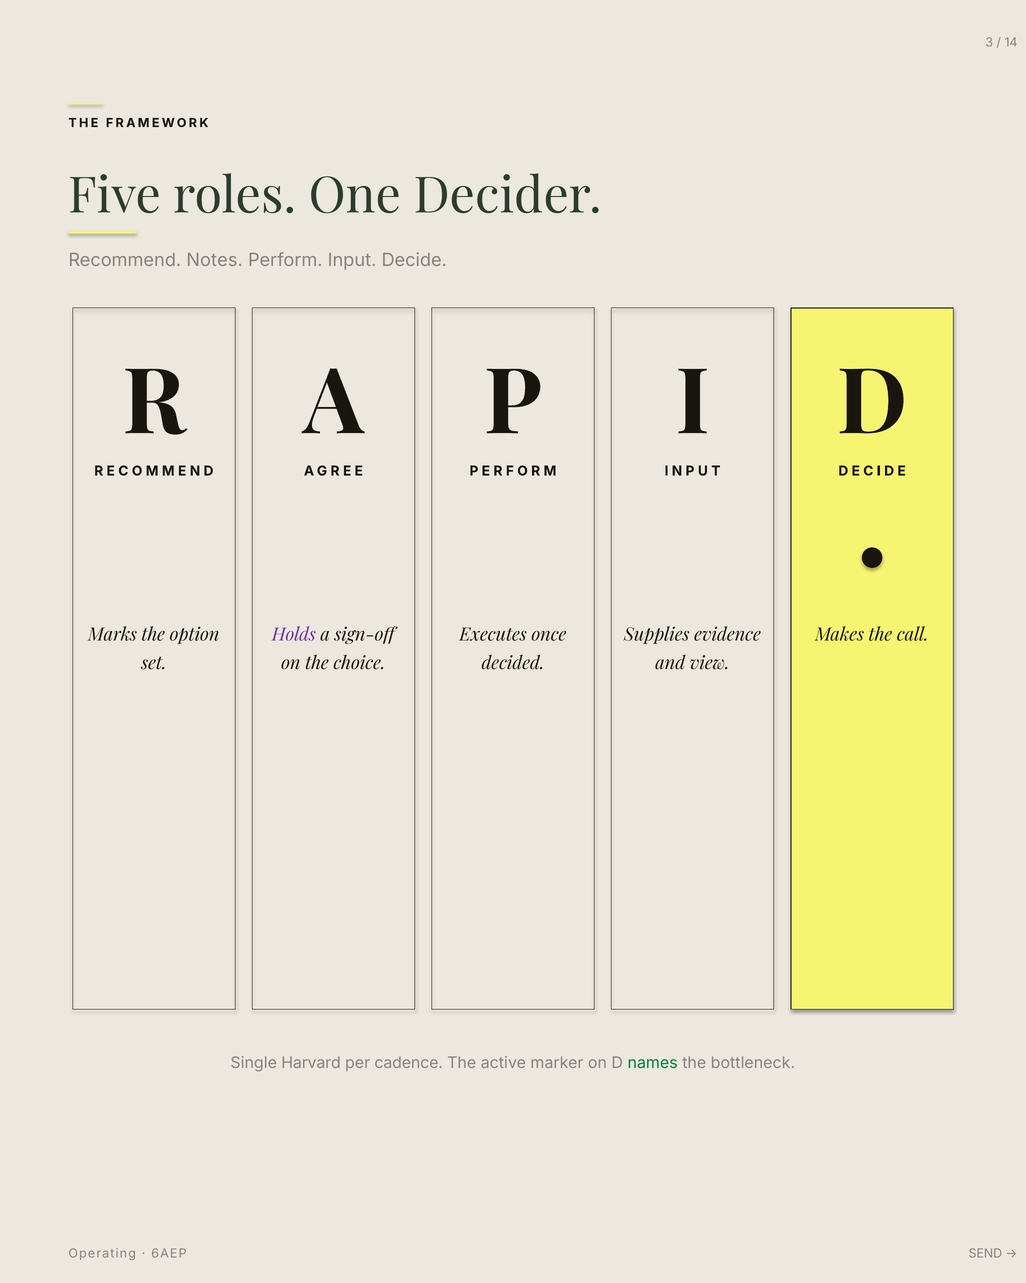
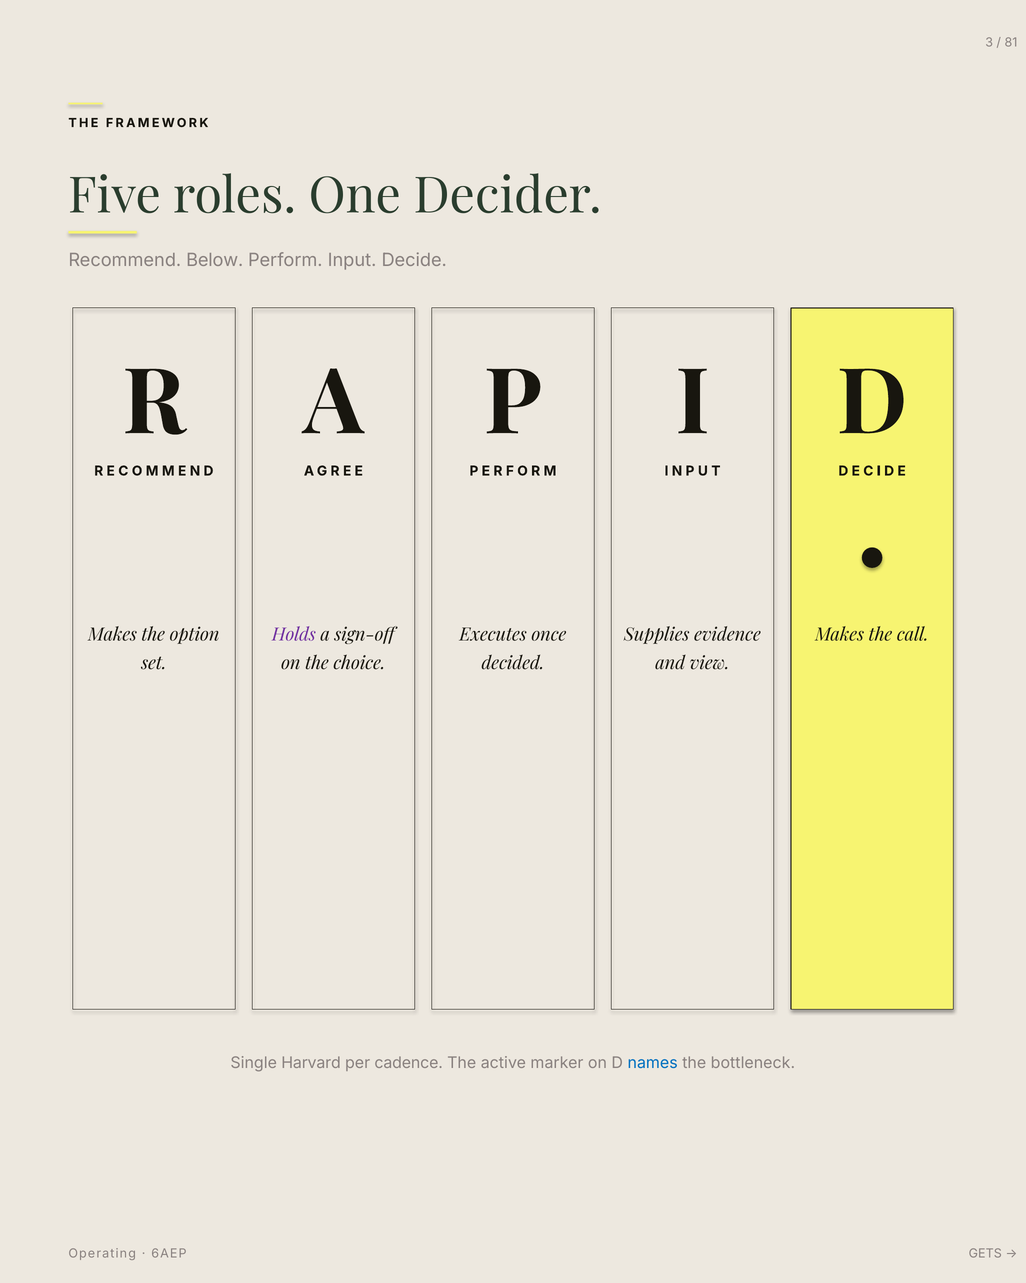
14: 14 -> 81
Notes: Notes -> Below
Marks at (113, 634): Marks -> Makes
names colour: green -> blue
SEND: SEND -> GETS
